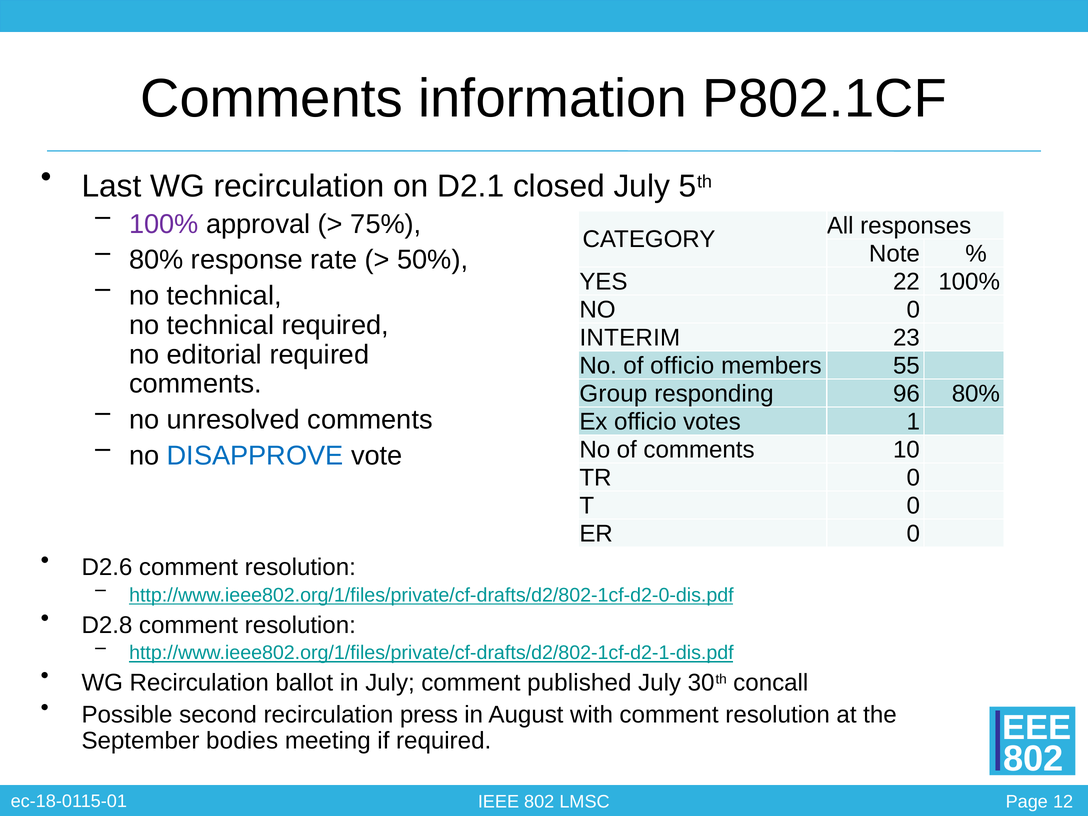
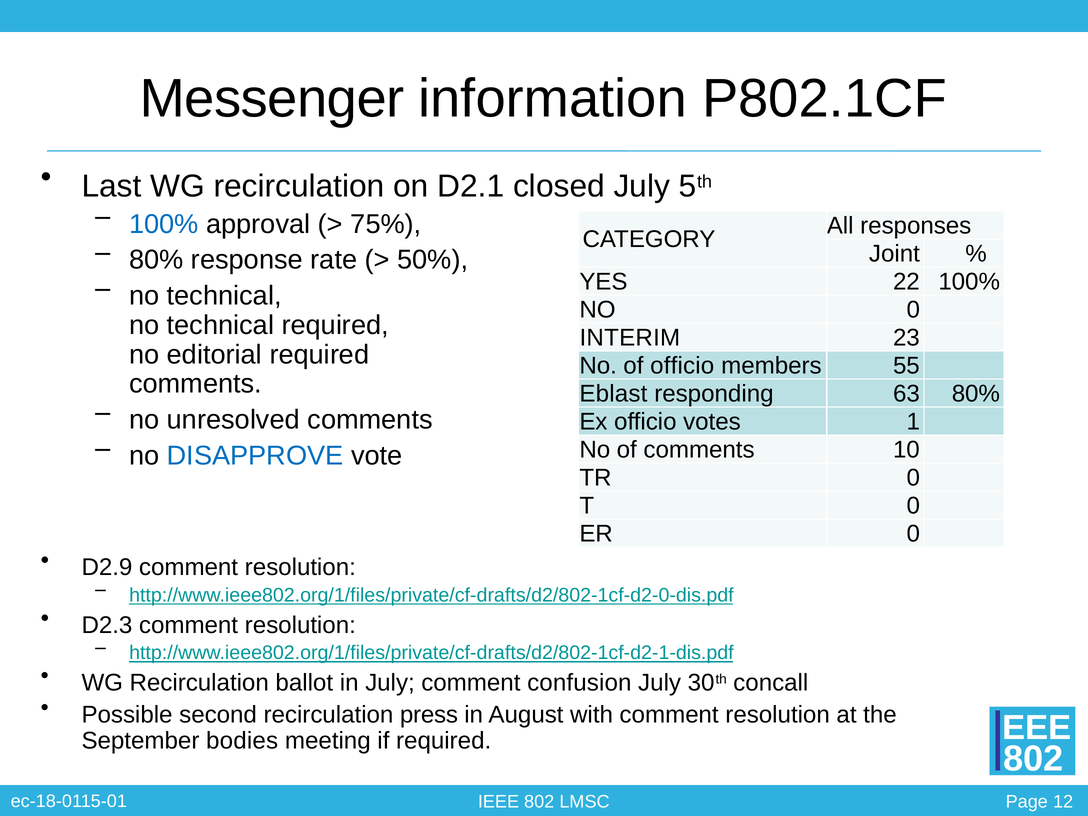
Comments at (272, 99): Comments -> Messenger
100% at (164, 224) colour: purple -> blue
Note: Note -> Joint
Group: Group -> Eblast
96: 96 -> 63
D2.6: D2.6 -> D2.9
D2.8: D2.8 -> D2.3
published: published -> confusion
